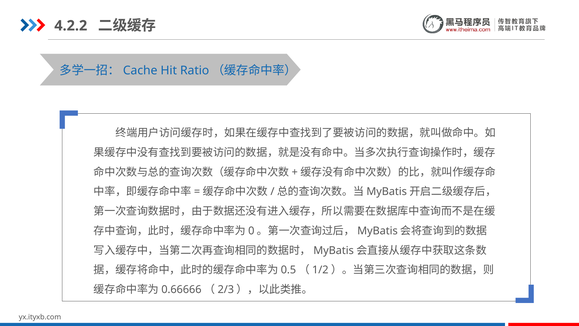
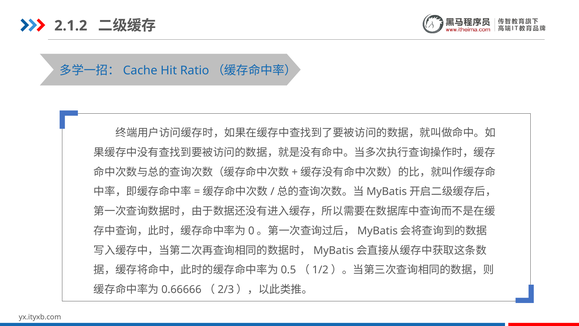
4.2.2: 4.2.2 -> 2.1.2
